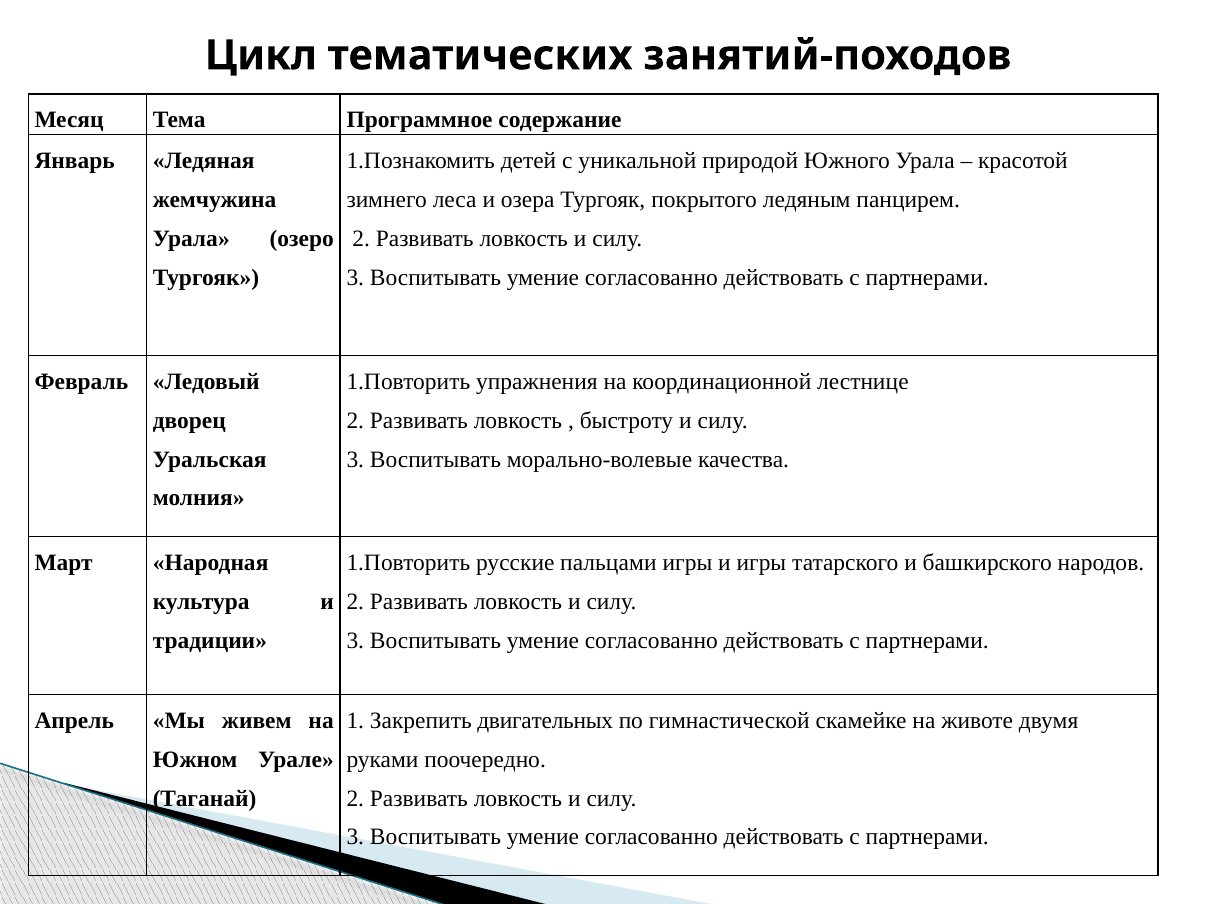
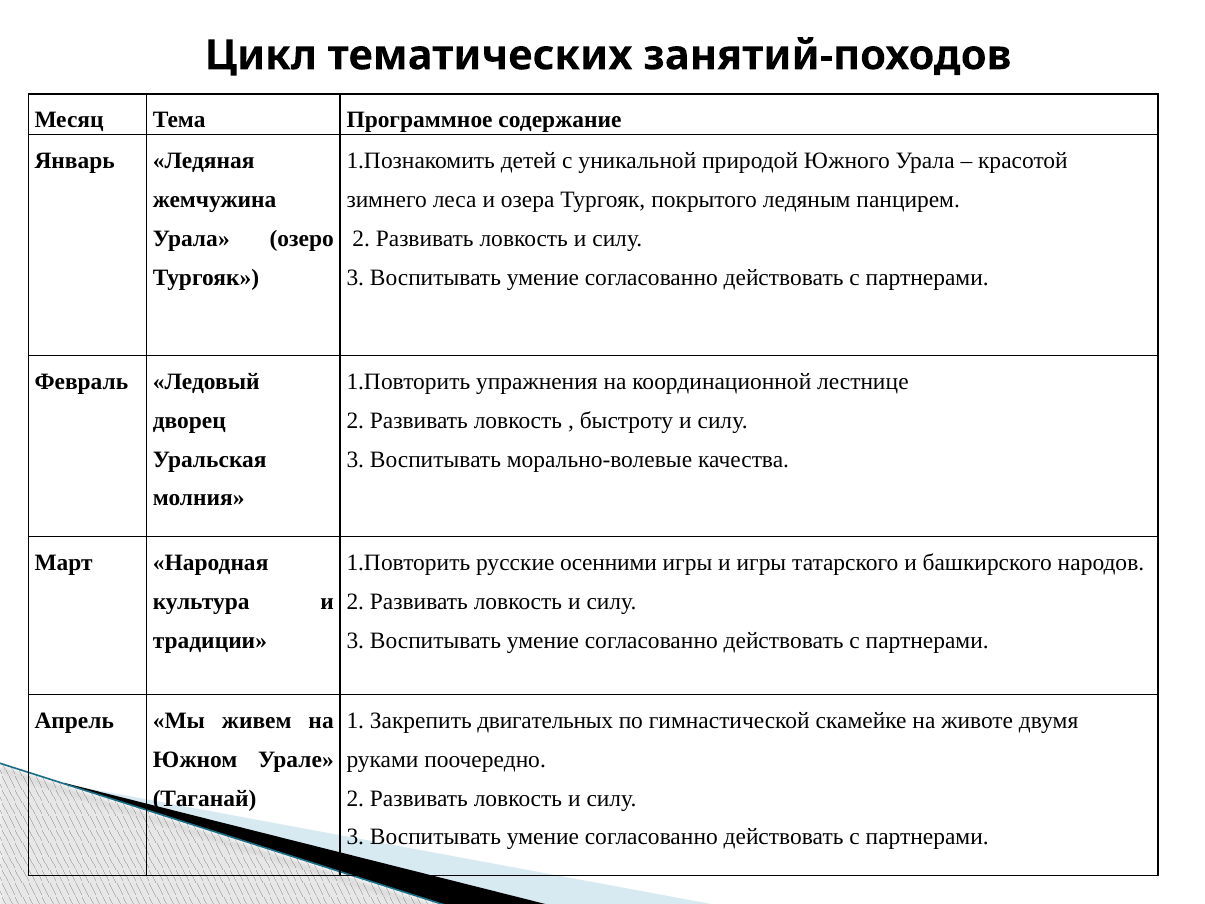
пальцами: пальцами -> осенними
